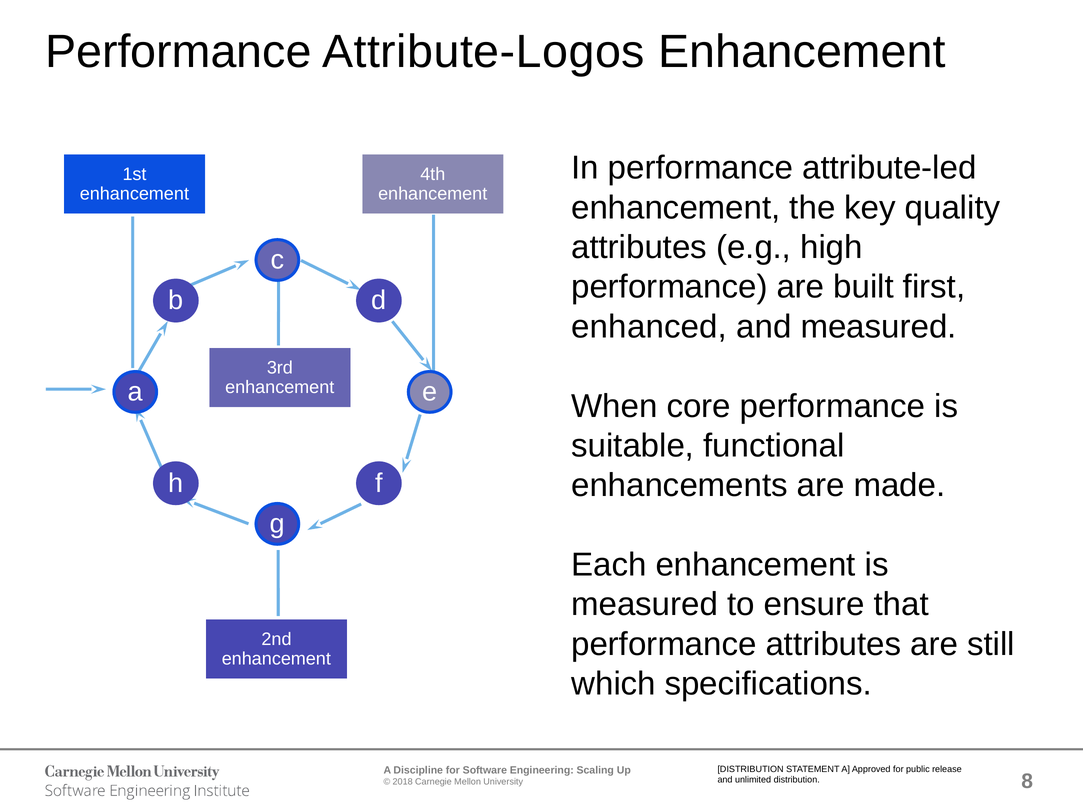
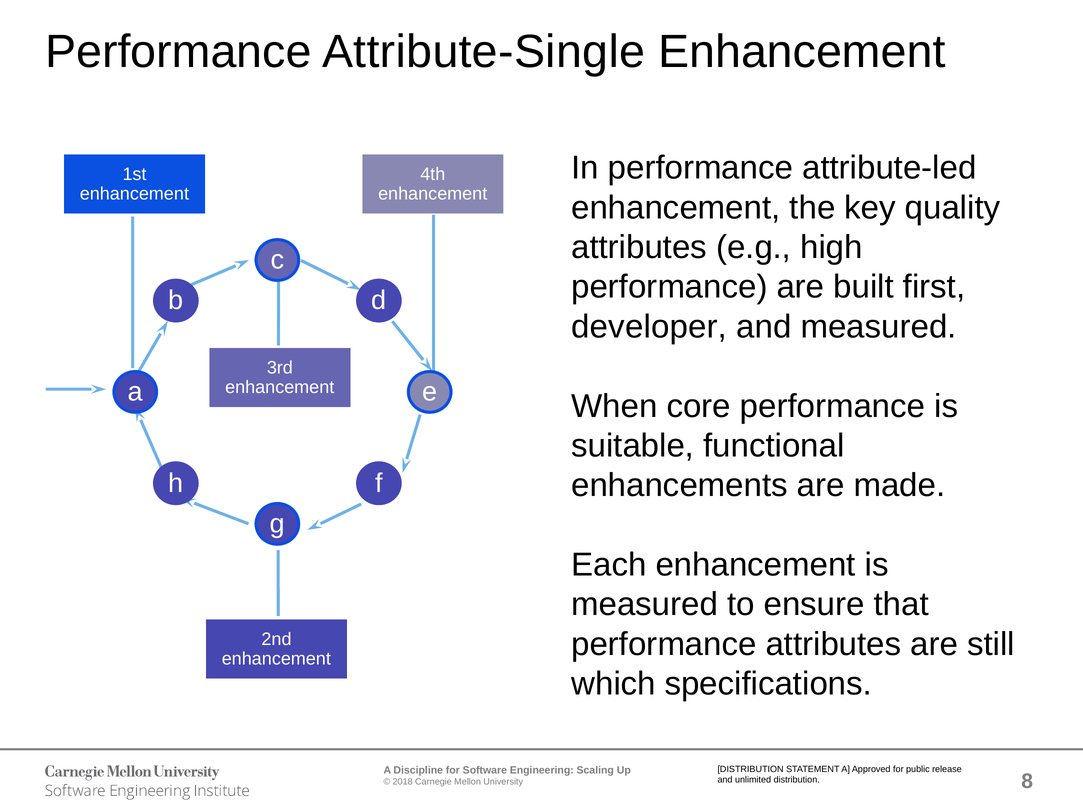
Attribute-Logos: Attribute-Logos -> Attribute-Single
enhanced: enhanced -> developer
